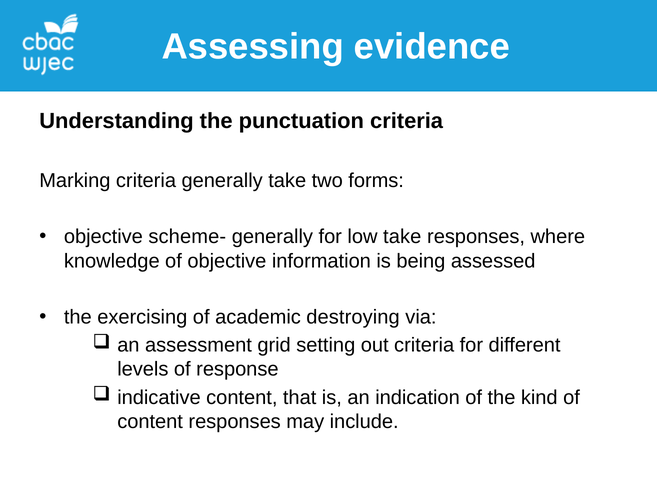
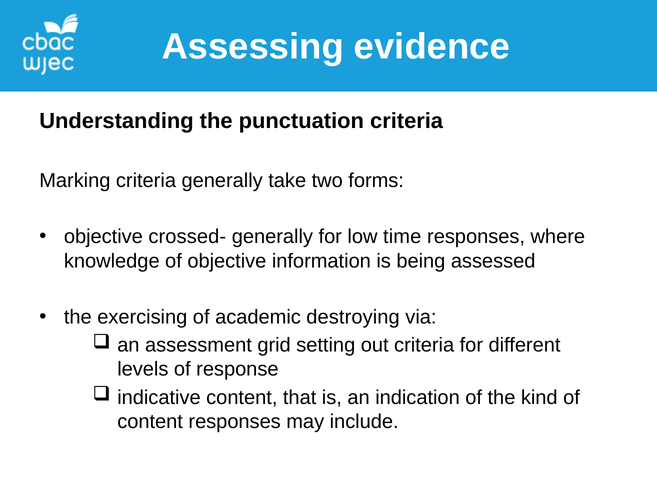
scheme-: scheme- -> crossed-
low take: take -> time
